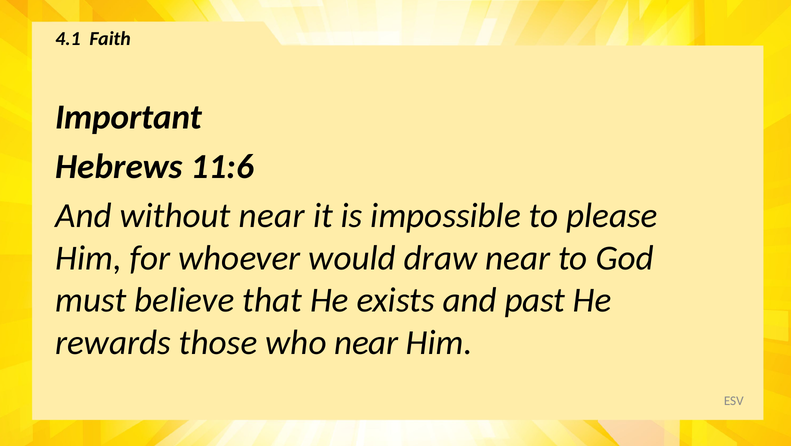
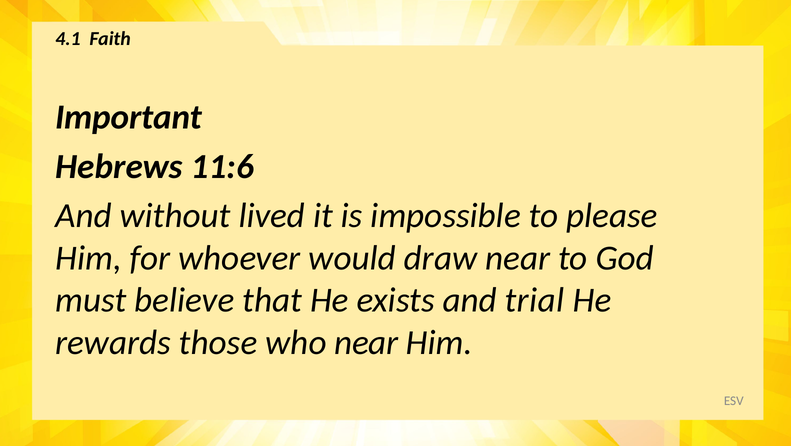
without near: near -> lived
past: past -> trial
